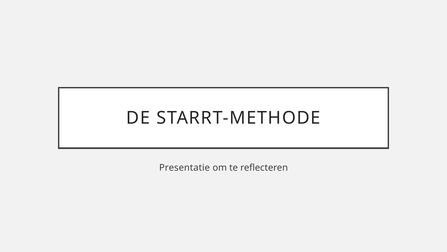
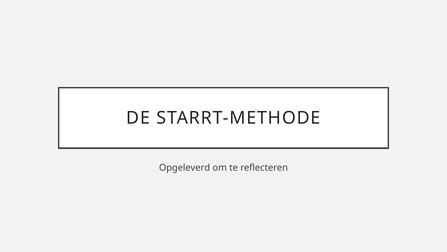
Presentatie: Presentatie -> Opgeleverd
